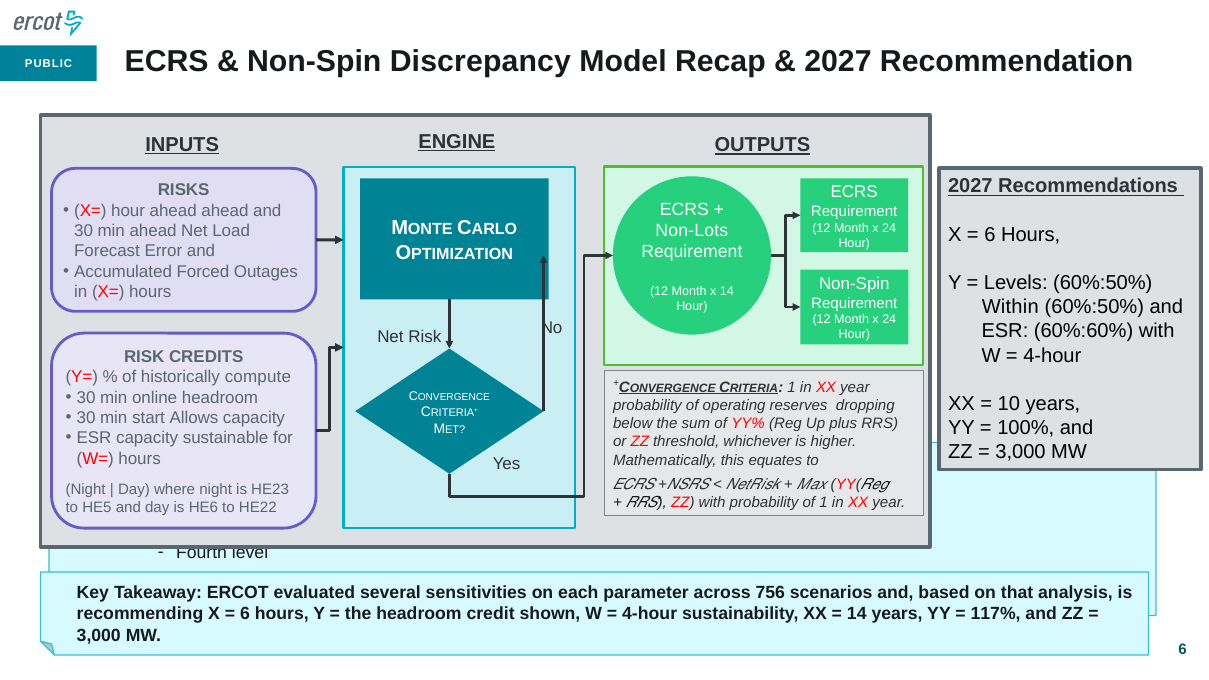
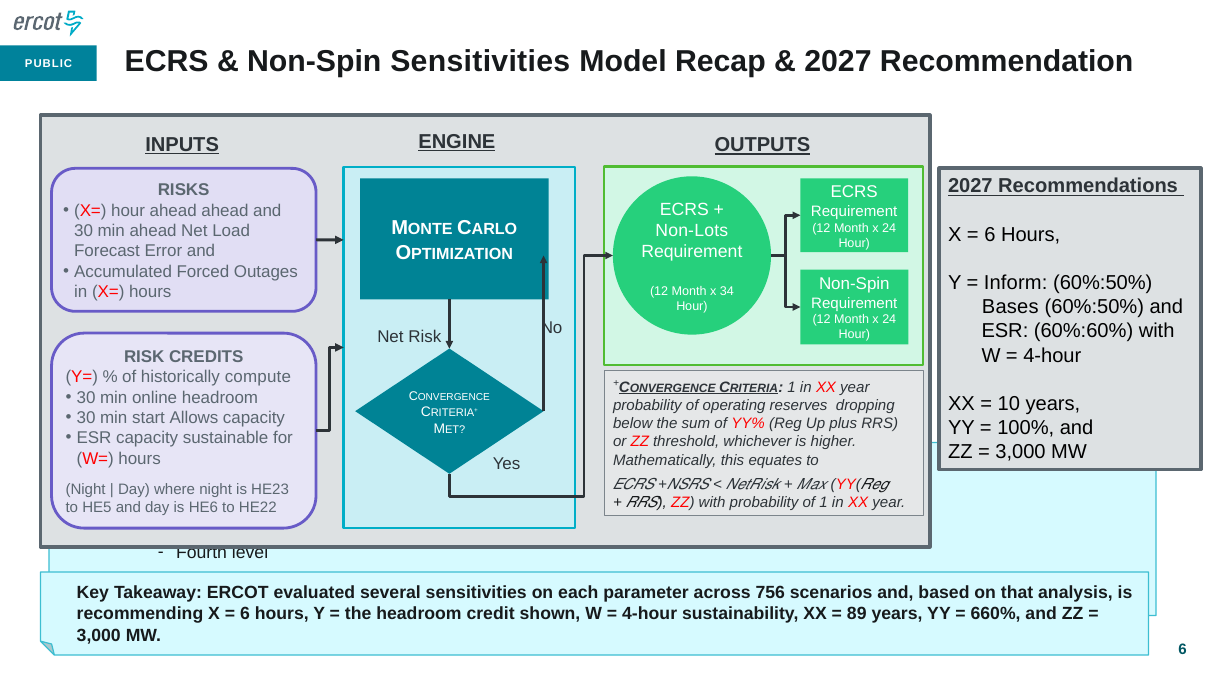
Non-Spin Discrepancy: Discrepancy -> Sensitivities
Levels: Levels -> Inform
x 14: 14 -> 34
Within: Within -> Bases
14 at (857, 614): 14 -> 89
117%: 117% -> 660%
